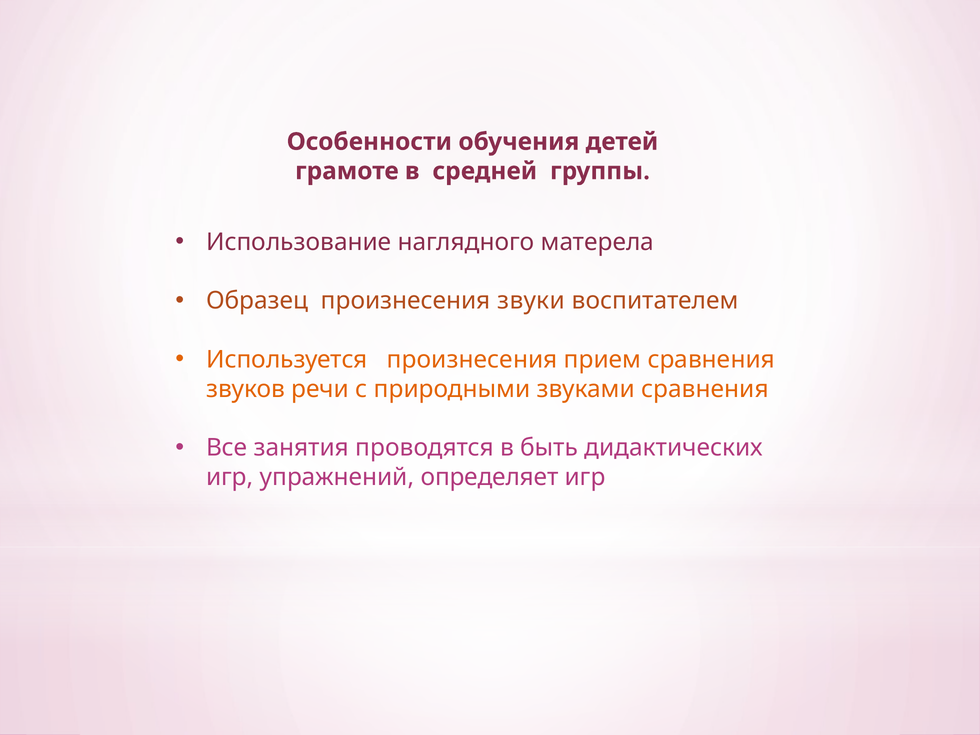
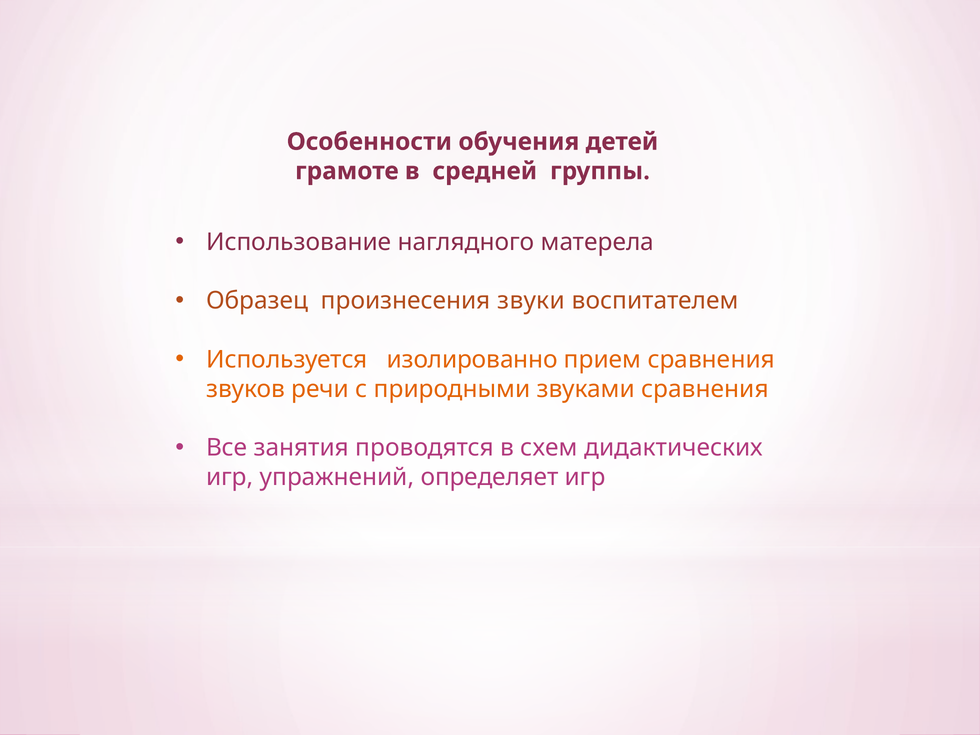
Используется произнесения: произнесения -> изолированно
быть: быть -> схем
